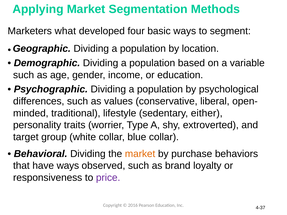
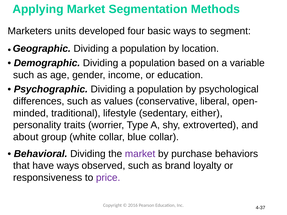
what: what -> units
target: target -> about
market at (140, 154) colour: orange -> purple
